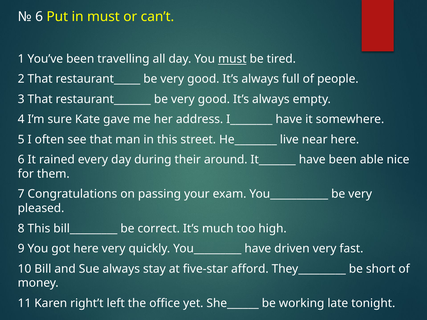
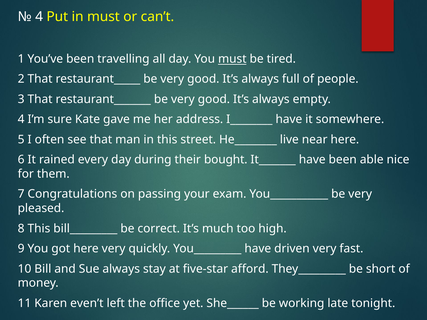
6 at (39, 17): 6 -> 4
around: around -> bought
right’t: right’t -> even’t
